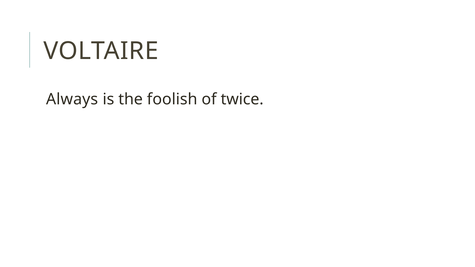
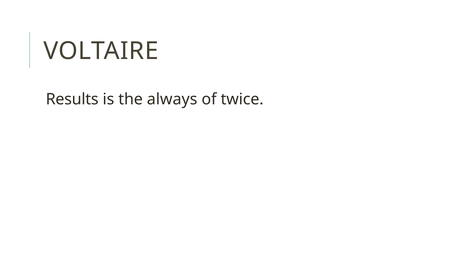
Always: Always -> Results
foolish: foolish -> always
